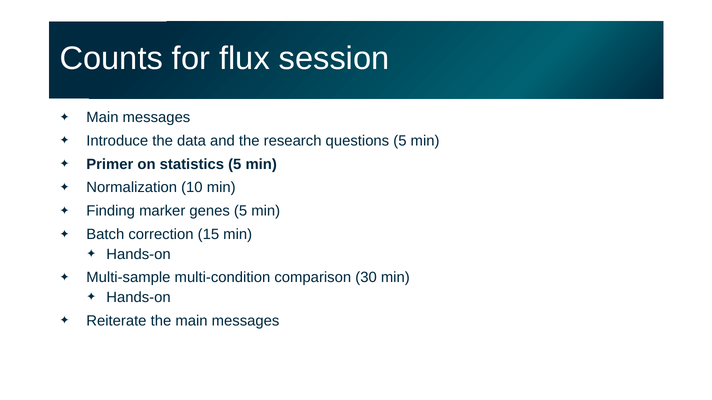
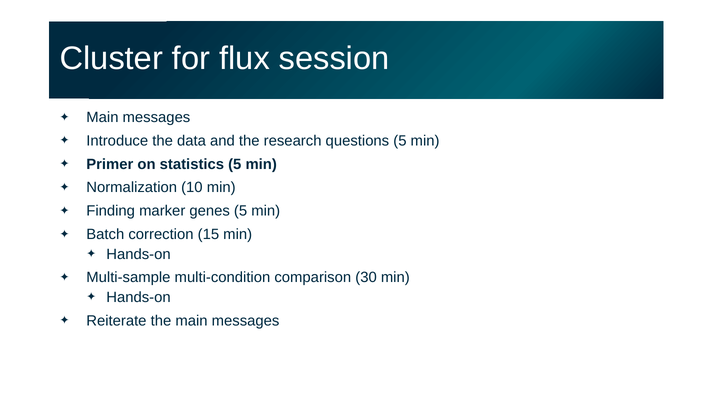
Counts: Counts -> Cluster
